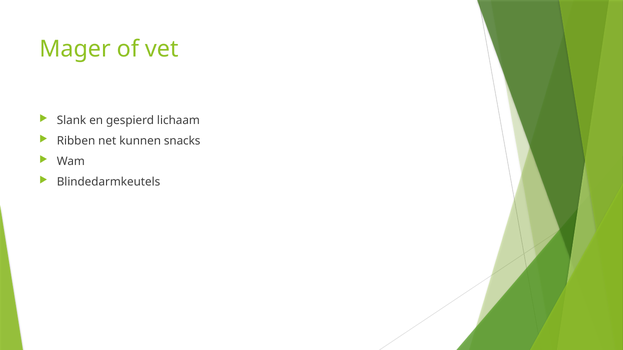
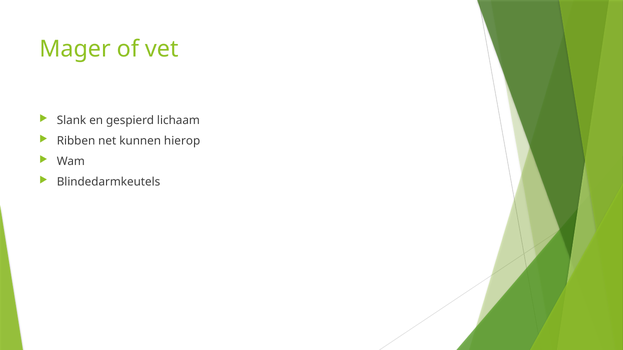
snacks: snacks -> hierop
